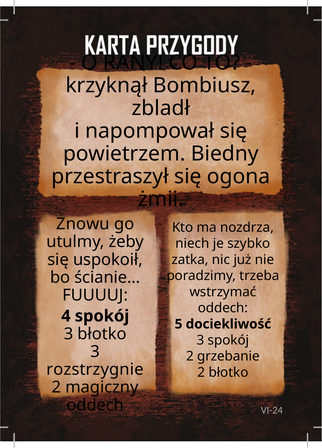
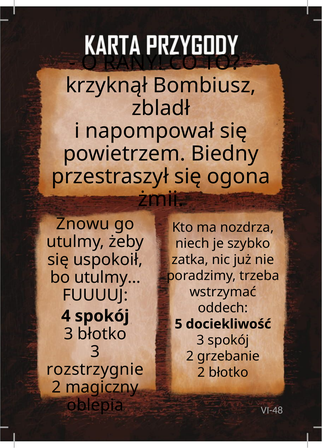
ścianie…: ścianie… -> utulmy…
oddech at (95, 405): oddech -> oblepia
VI-24: VI-24 -> VI-48
